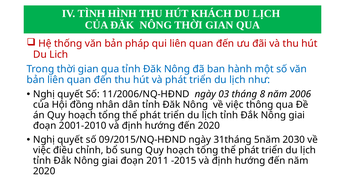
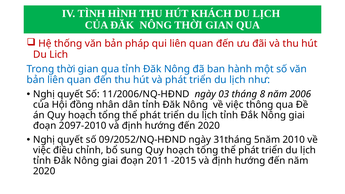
2001-2010: 2001-2010 -> 2097-2010
09/2015/NQ-HĐND: 09/2015/NQ-HĐND -> 09/2052/NQ-HĐND
2030: 2030 -> 2010
